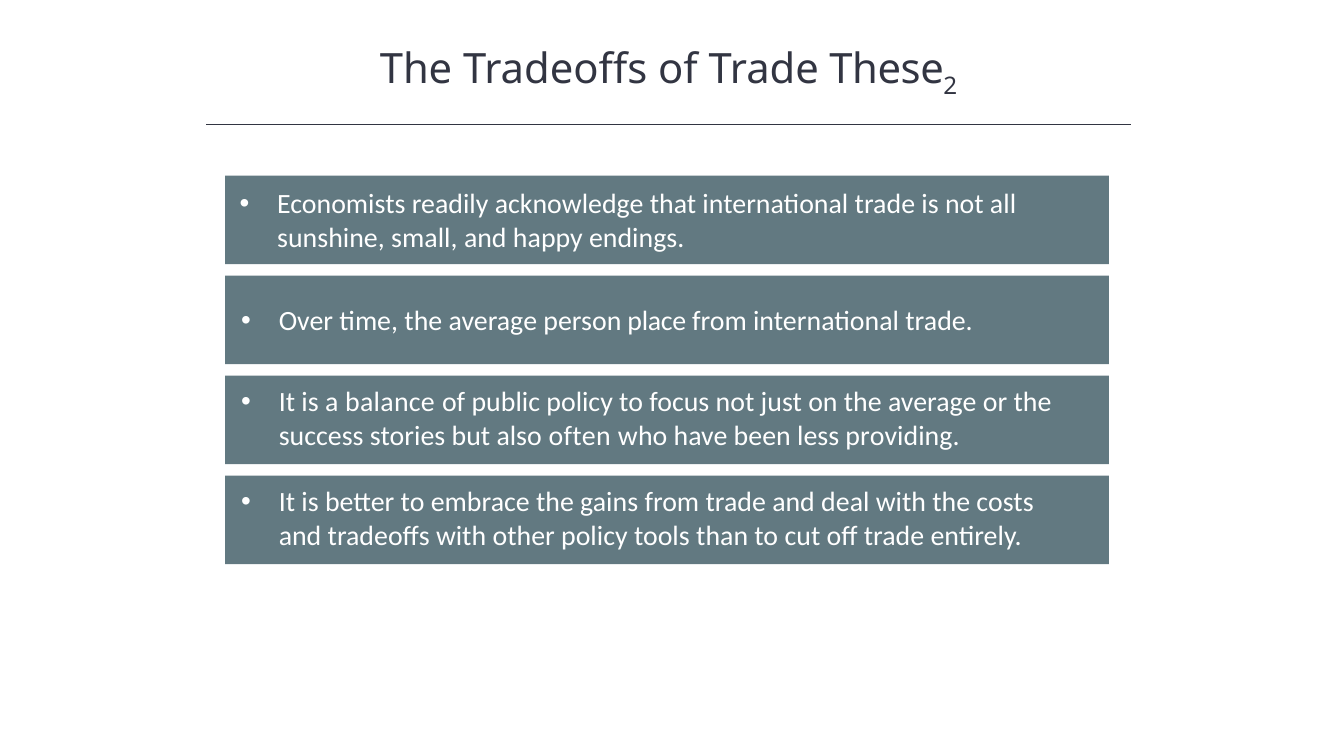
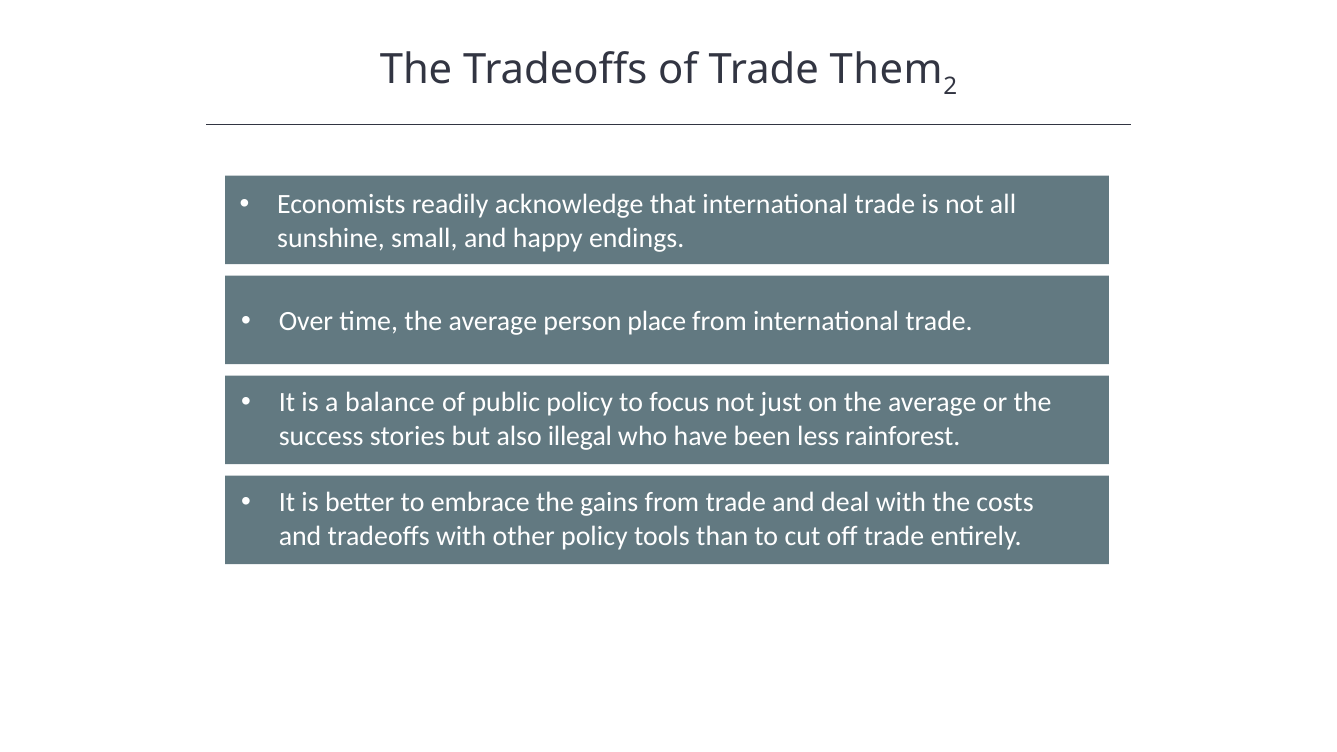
These: These -> Them
often: often -> illegal
providing: providing -> rainforest
